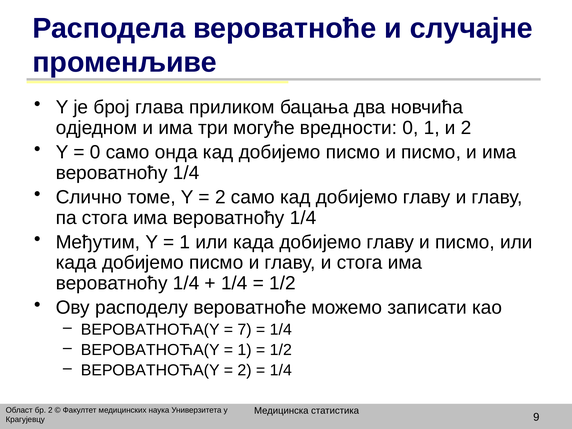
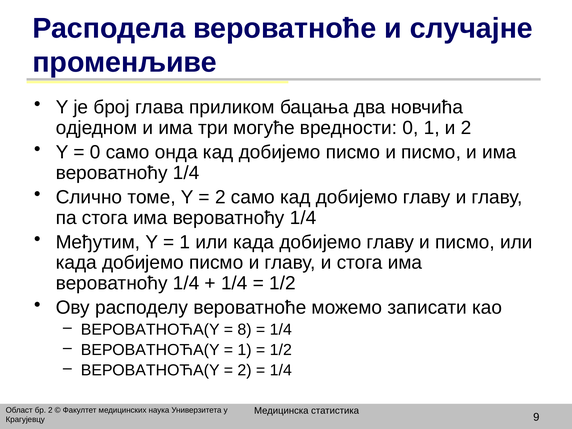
7: 7 -> 8
